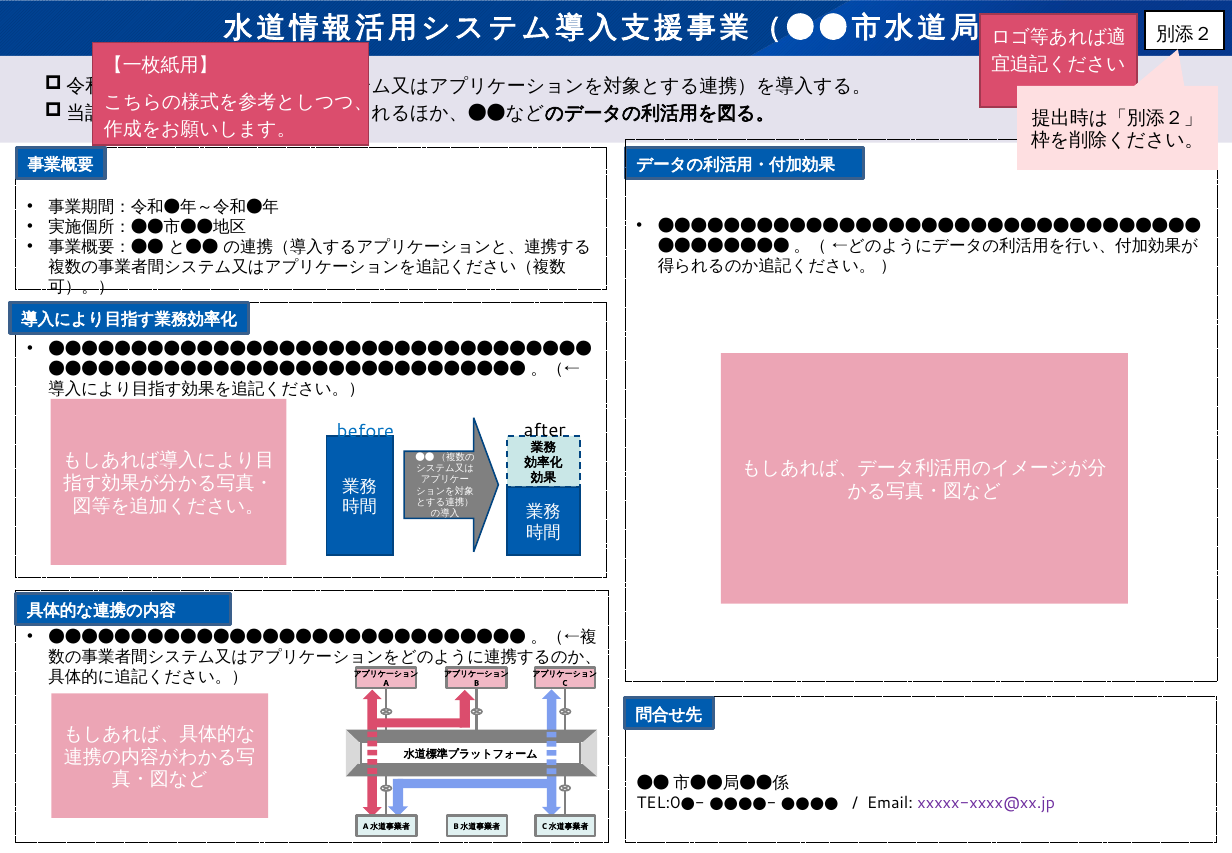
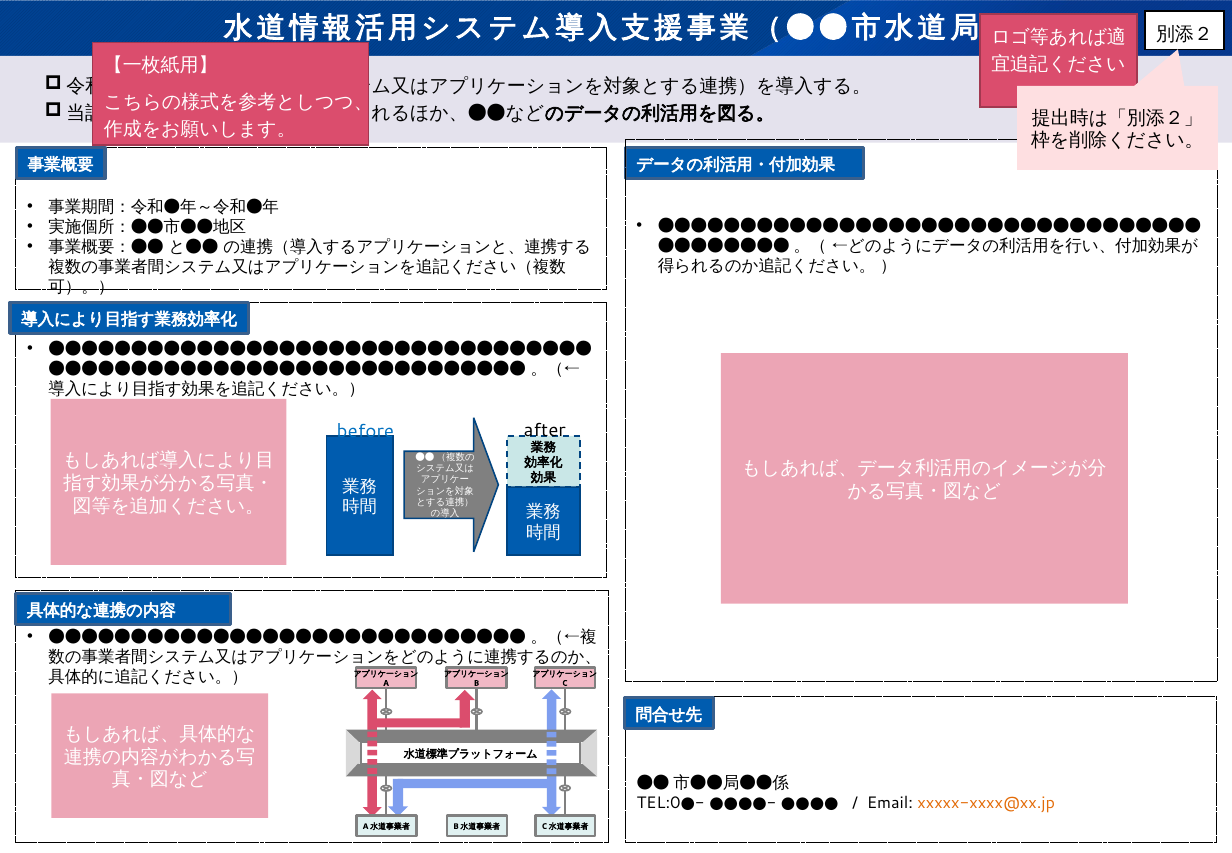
xxxxx-xxxx@xx.jp colour: purple -> orange
